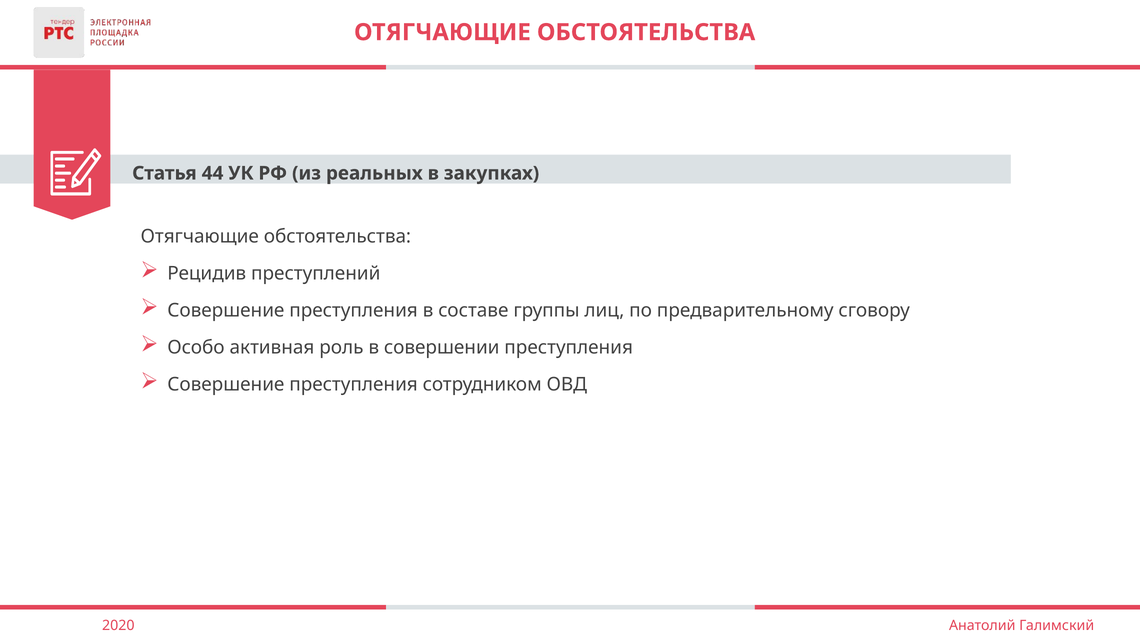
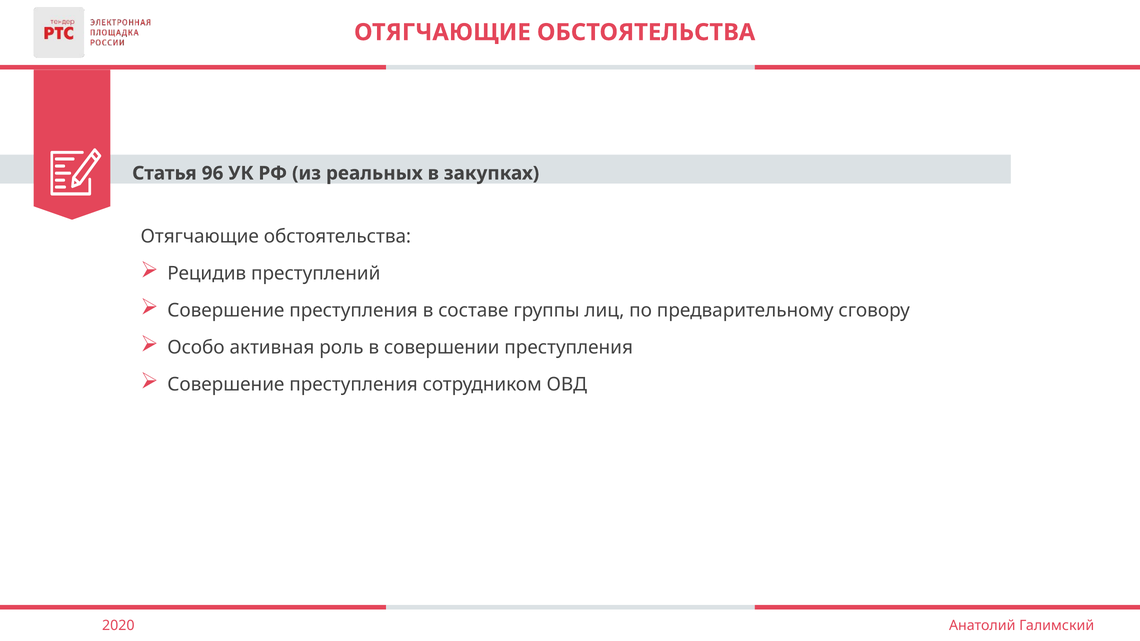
44: 44 -> 96
